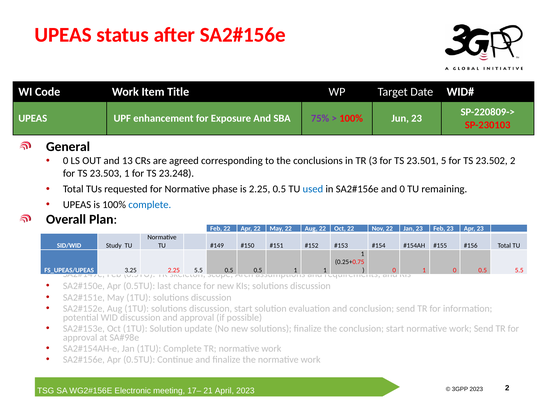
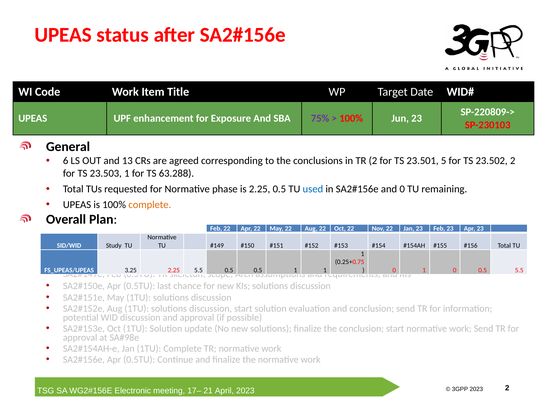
0 at (66, 161): 0 -> 6
TR 3: 3 -> 2
23.248: 23.248 -> 63.288
complete at (150, 205) colour: blue -> orange
